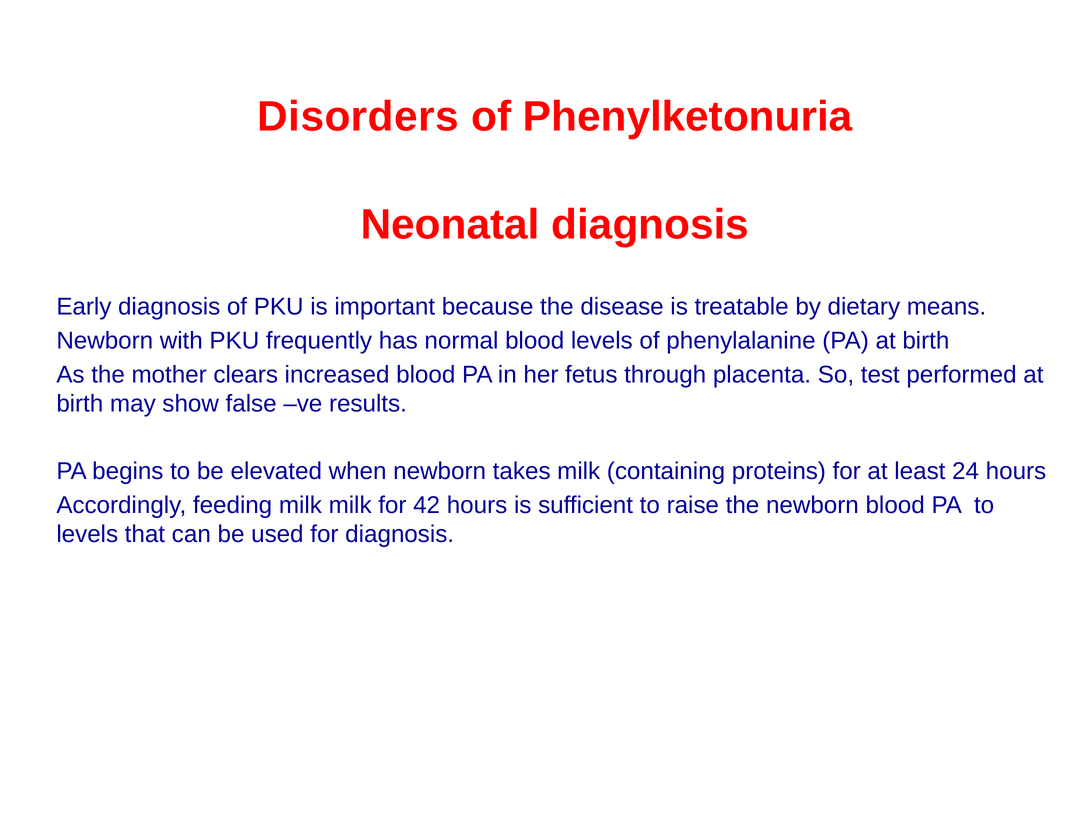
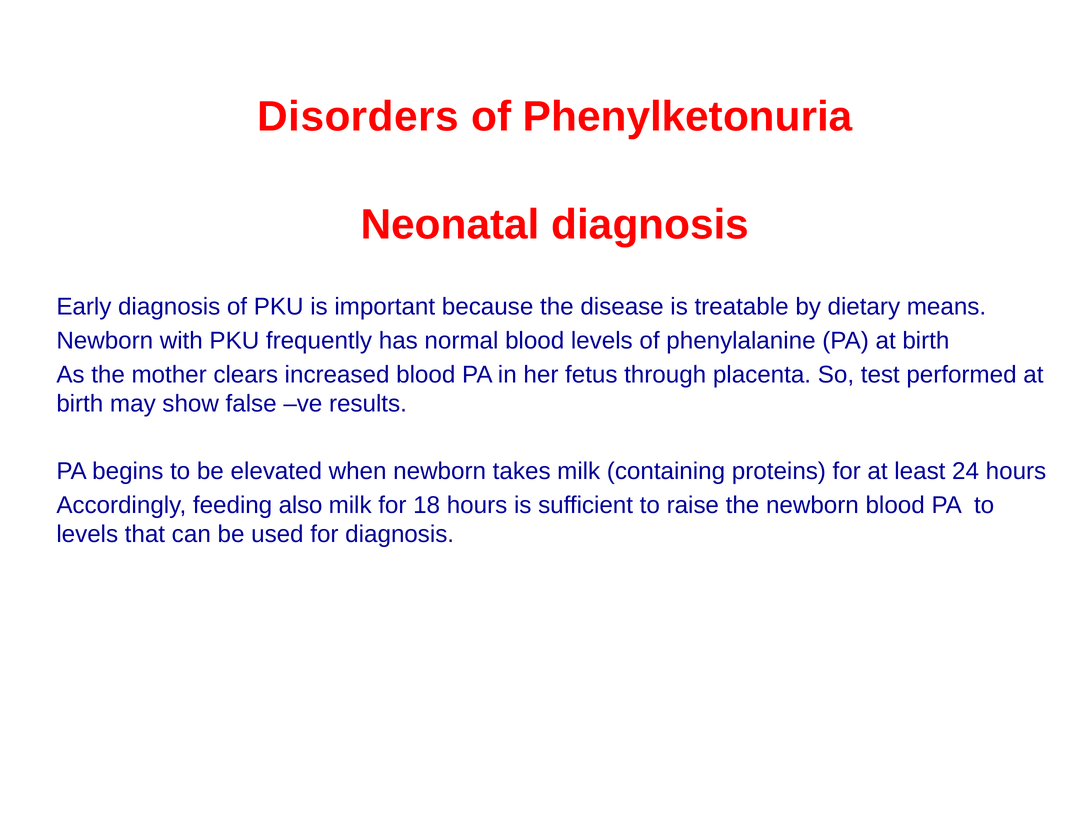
feeding milk: milk -> also
42: 42 -> 18
